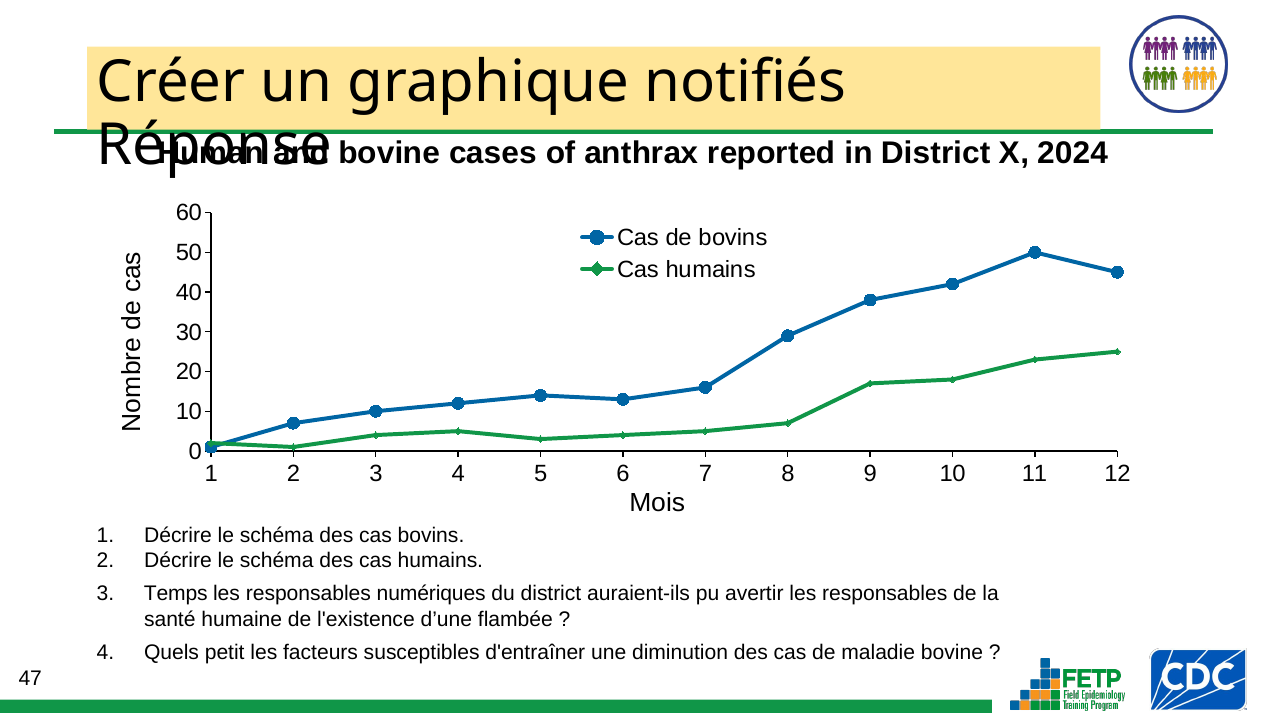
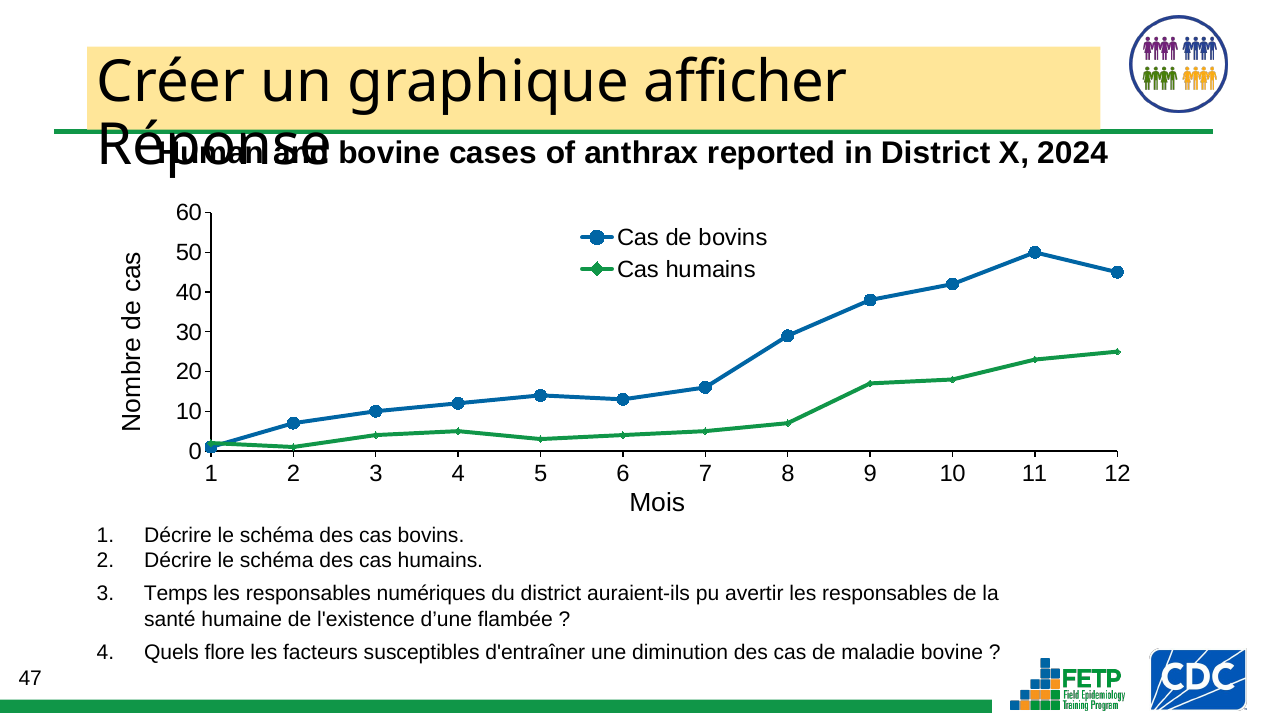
notifiés: notifiés -> afficher
petit: petit -> flore
